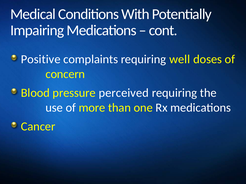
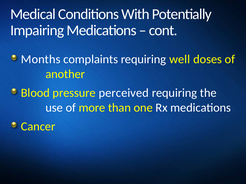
Positive: Positive -> Months
concern: concern -> another
